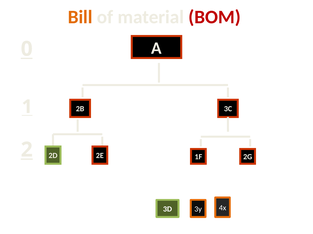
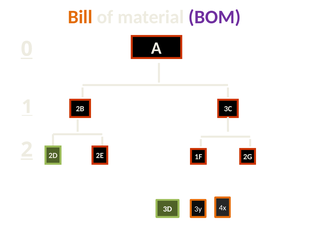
BOM colour: red -> purple
